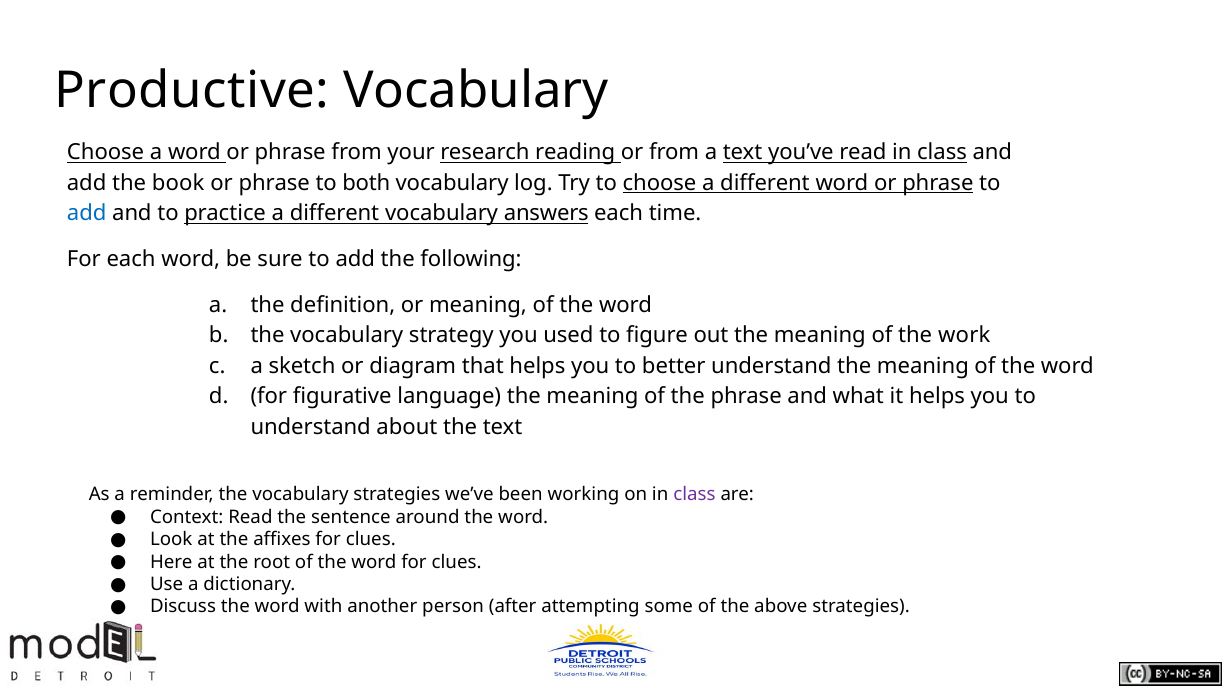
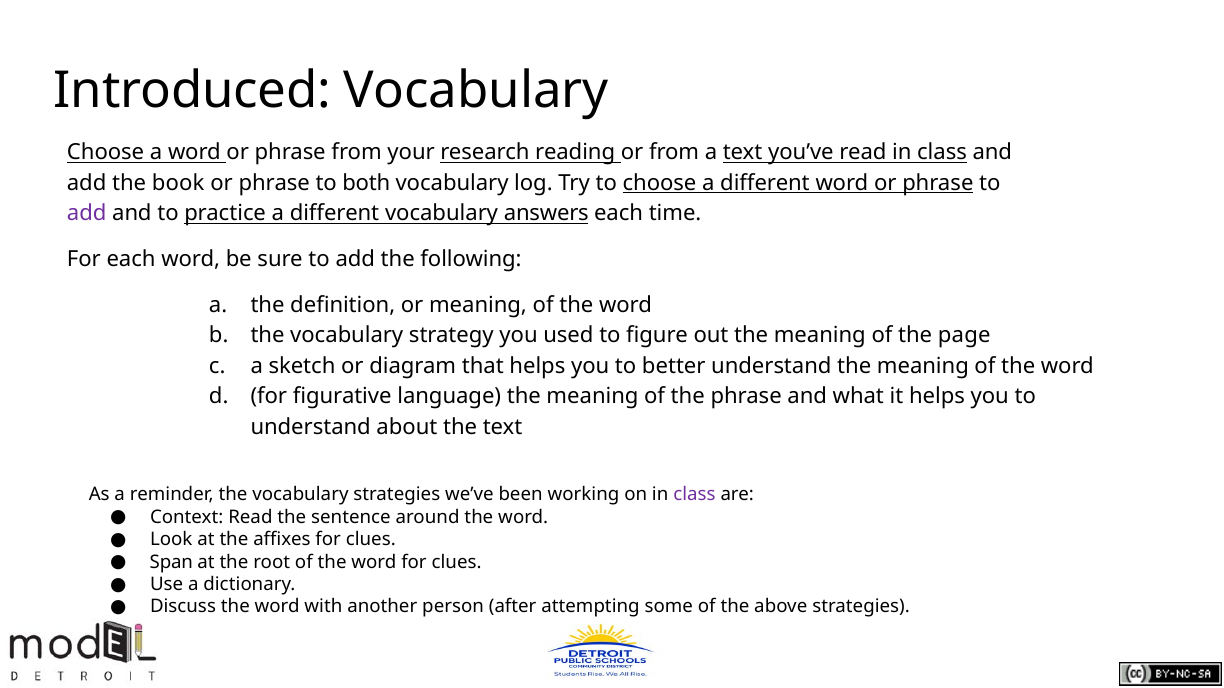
Productive: Productive -> Introduced
add at (87, 213) colour: blue -> purple
work: work -> page
Here: Here -> Span
